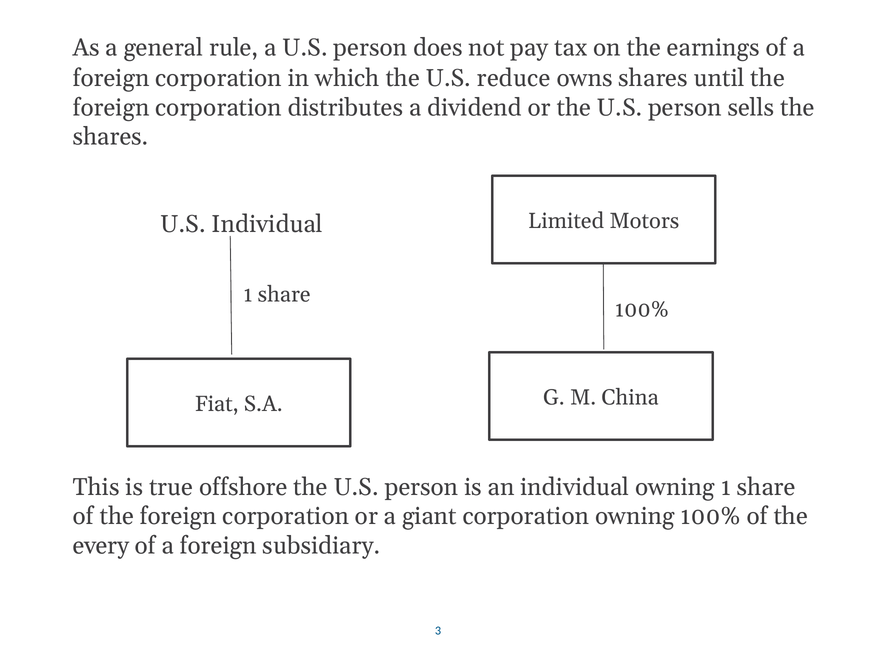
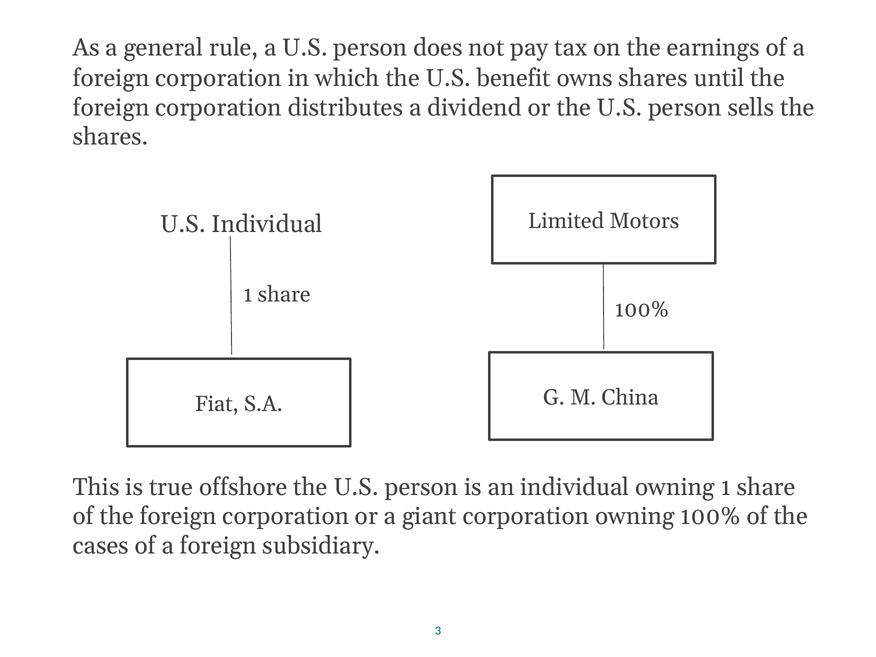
reduce: reduce -> benefit
every: every -> cases
